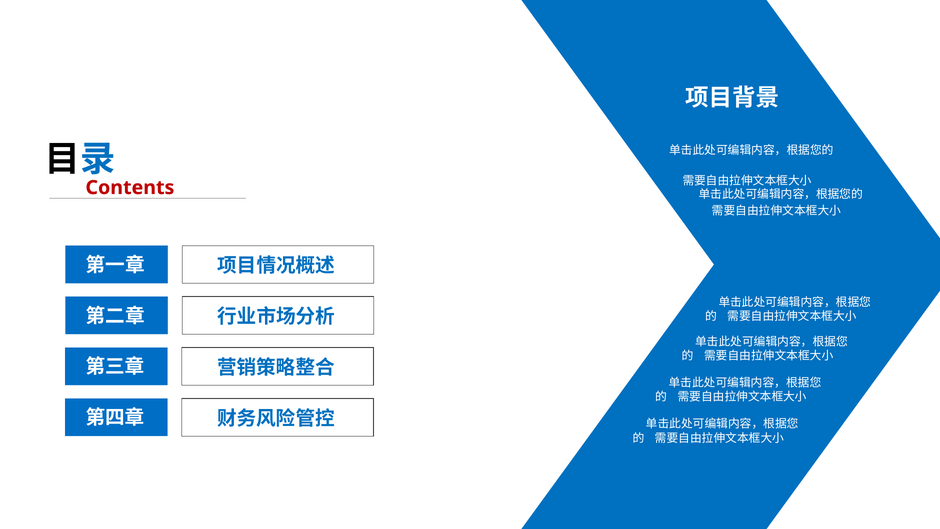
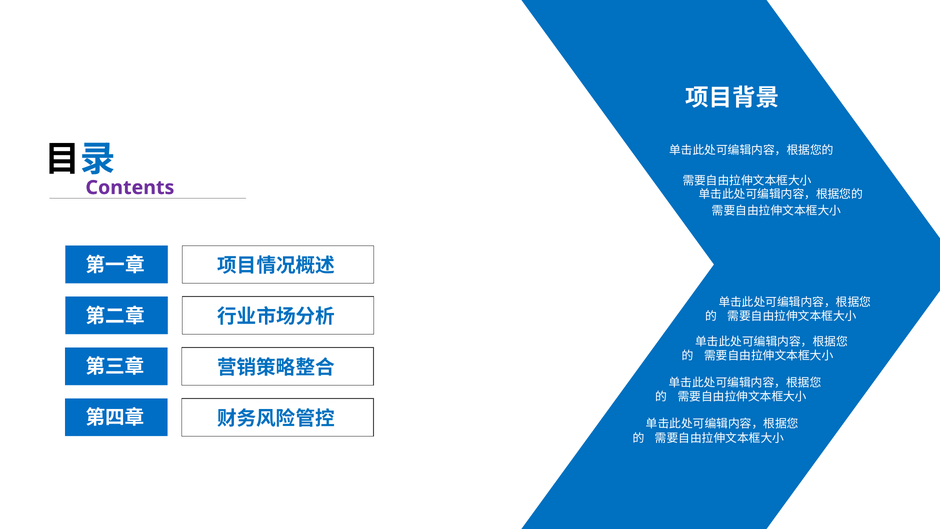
Contents colour: red -> purple
